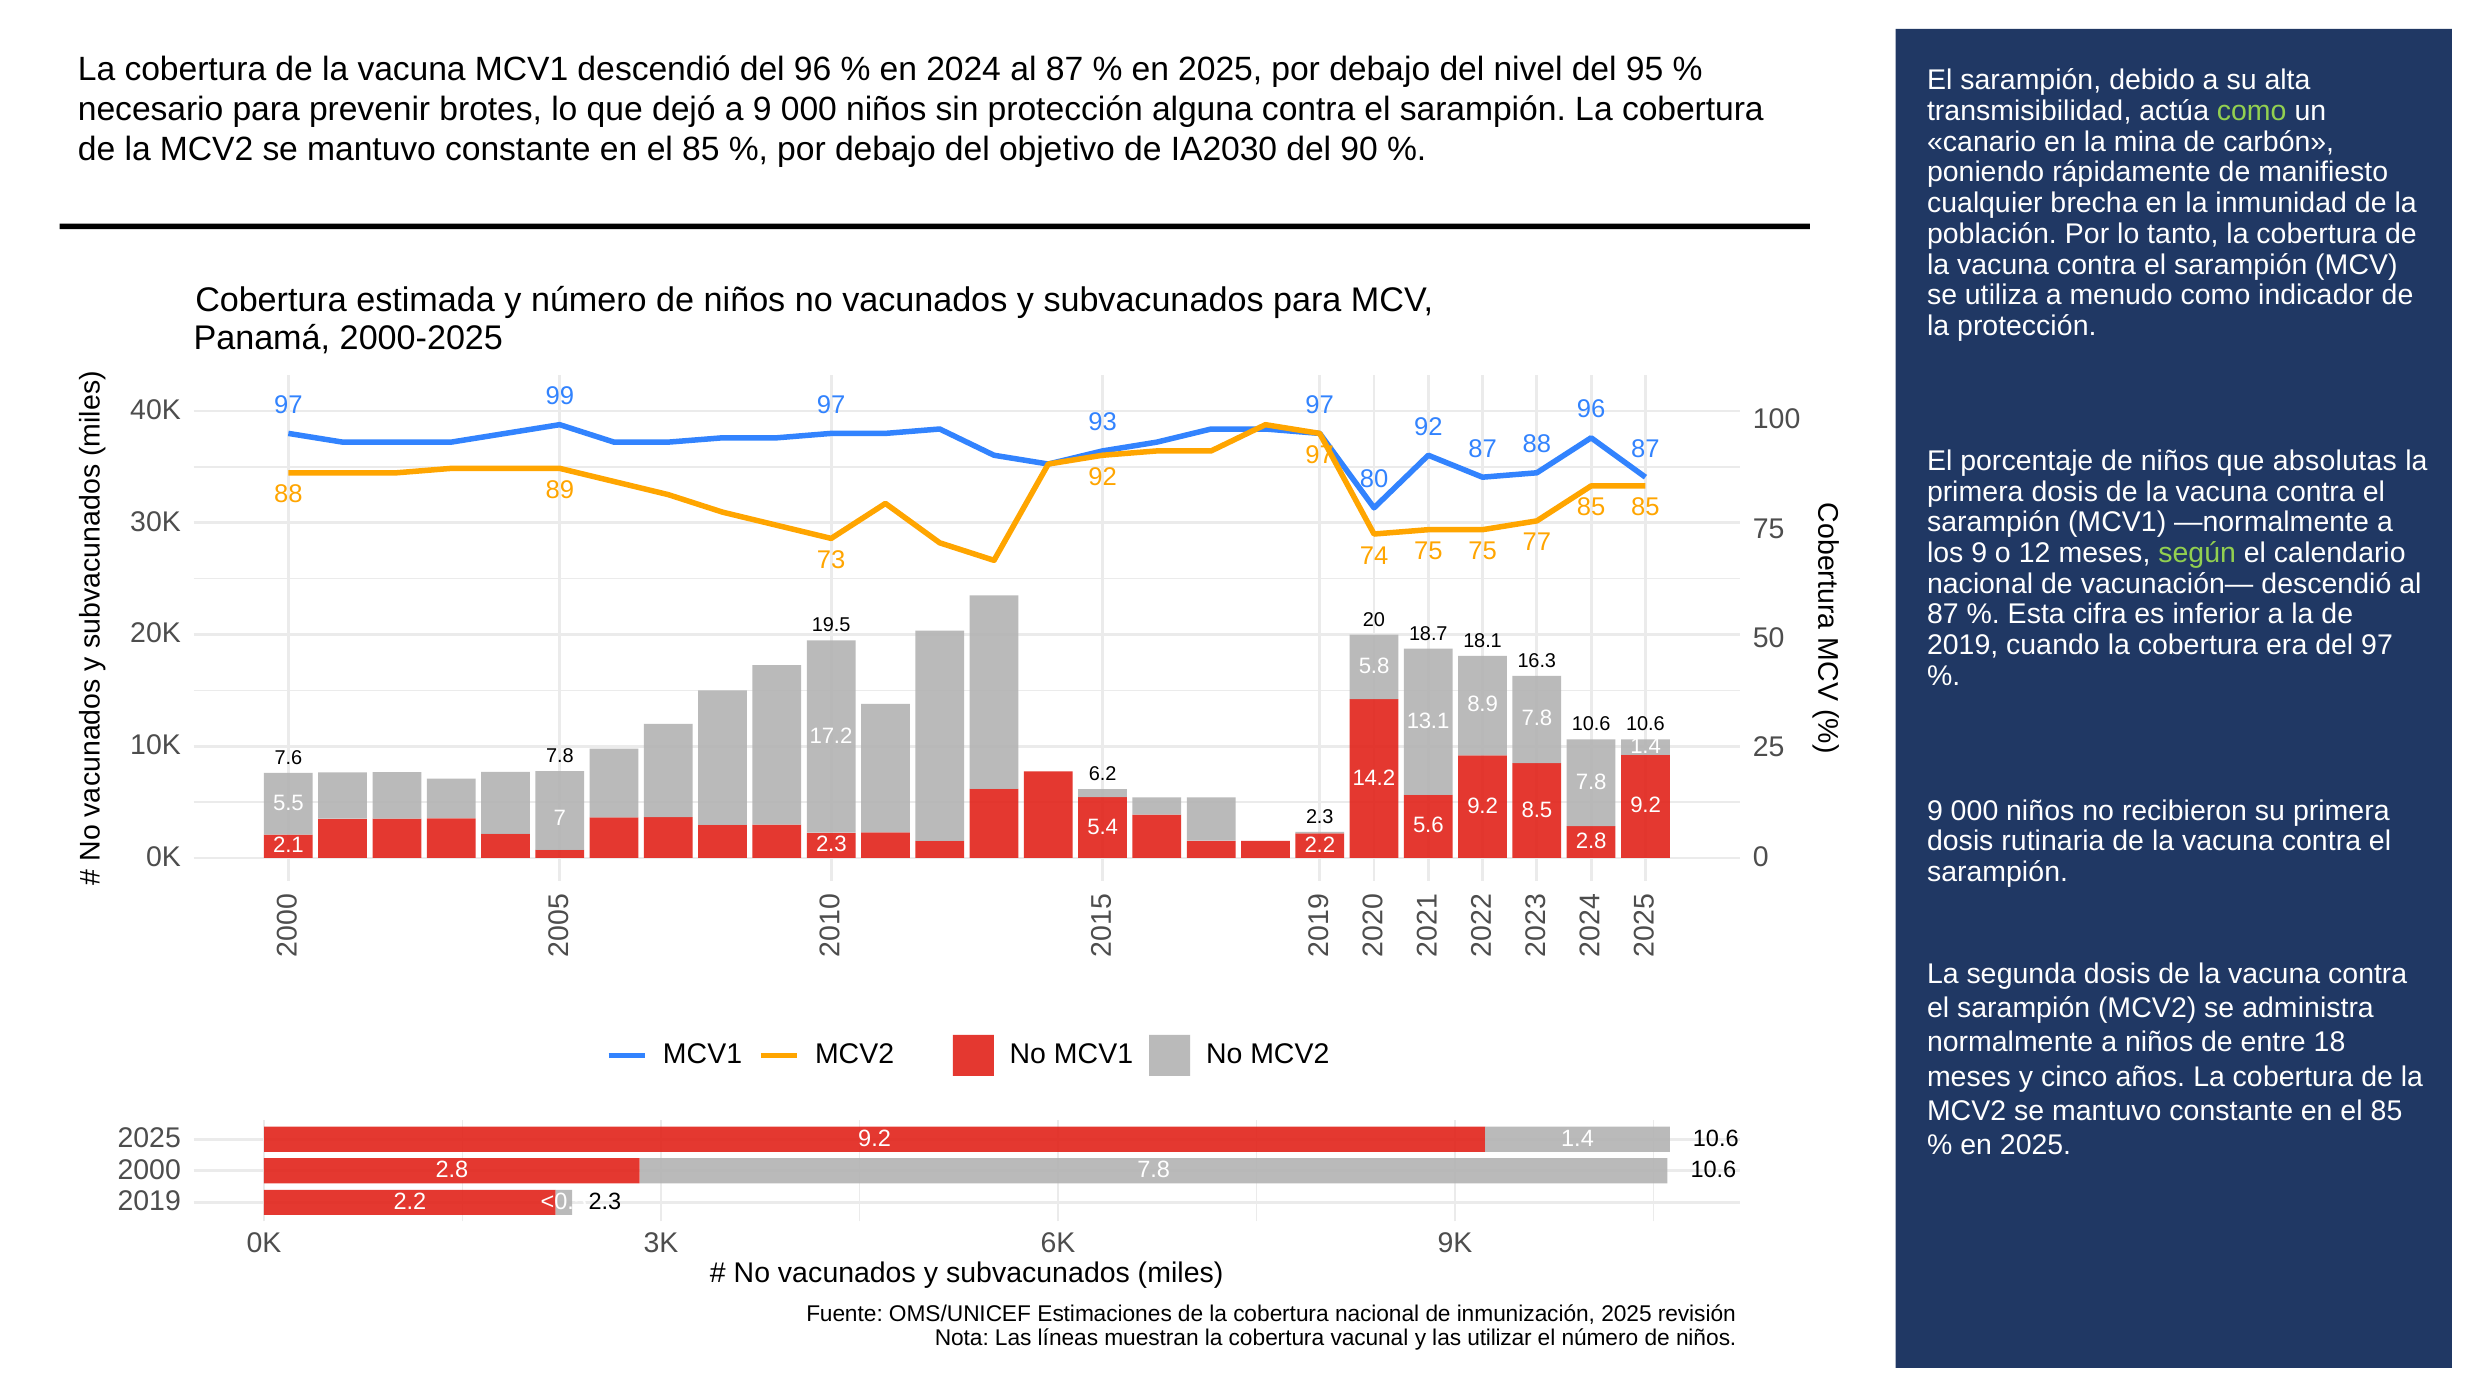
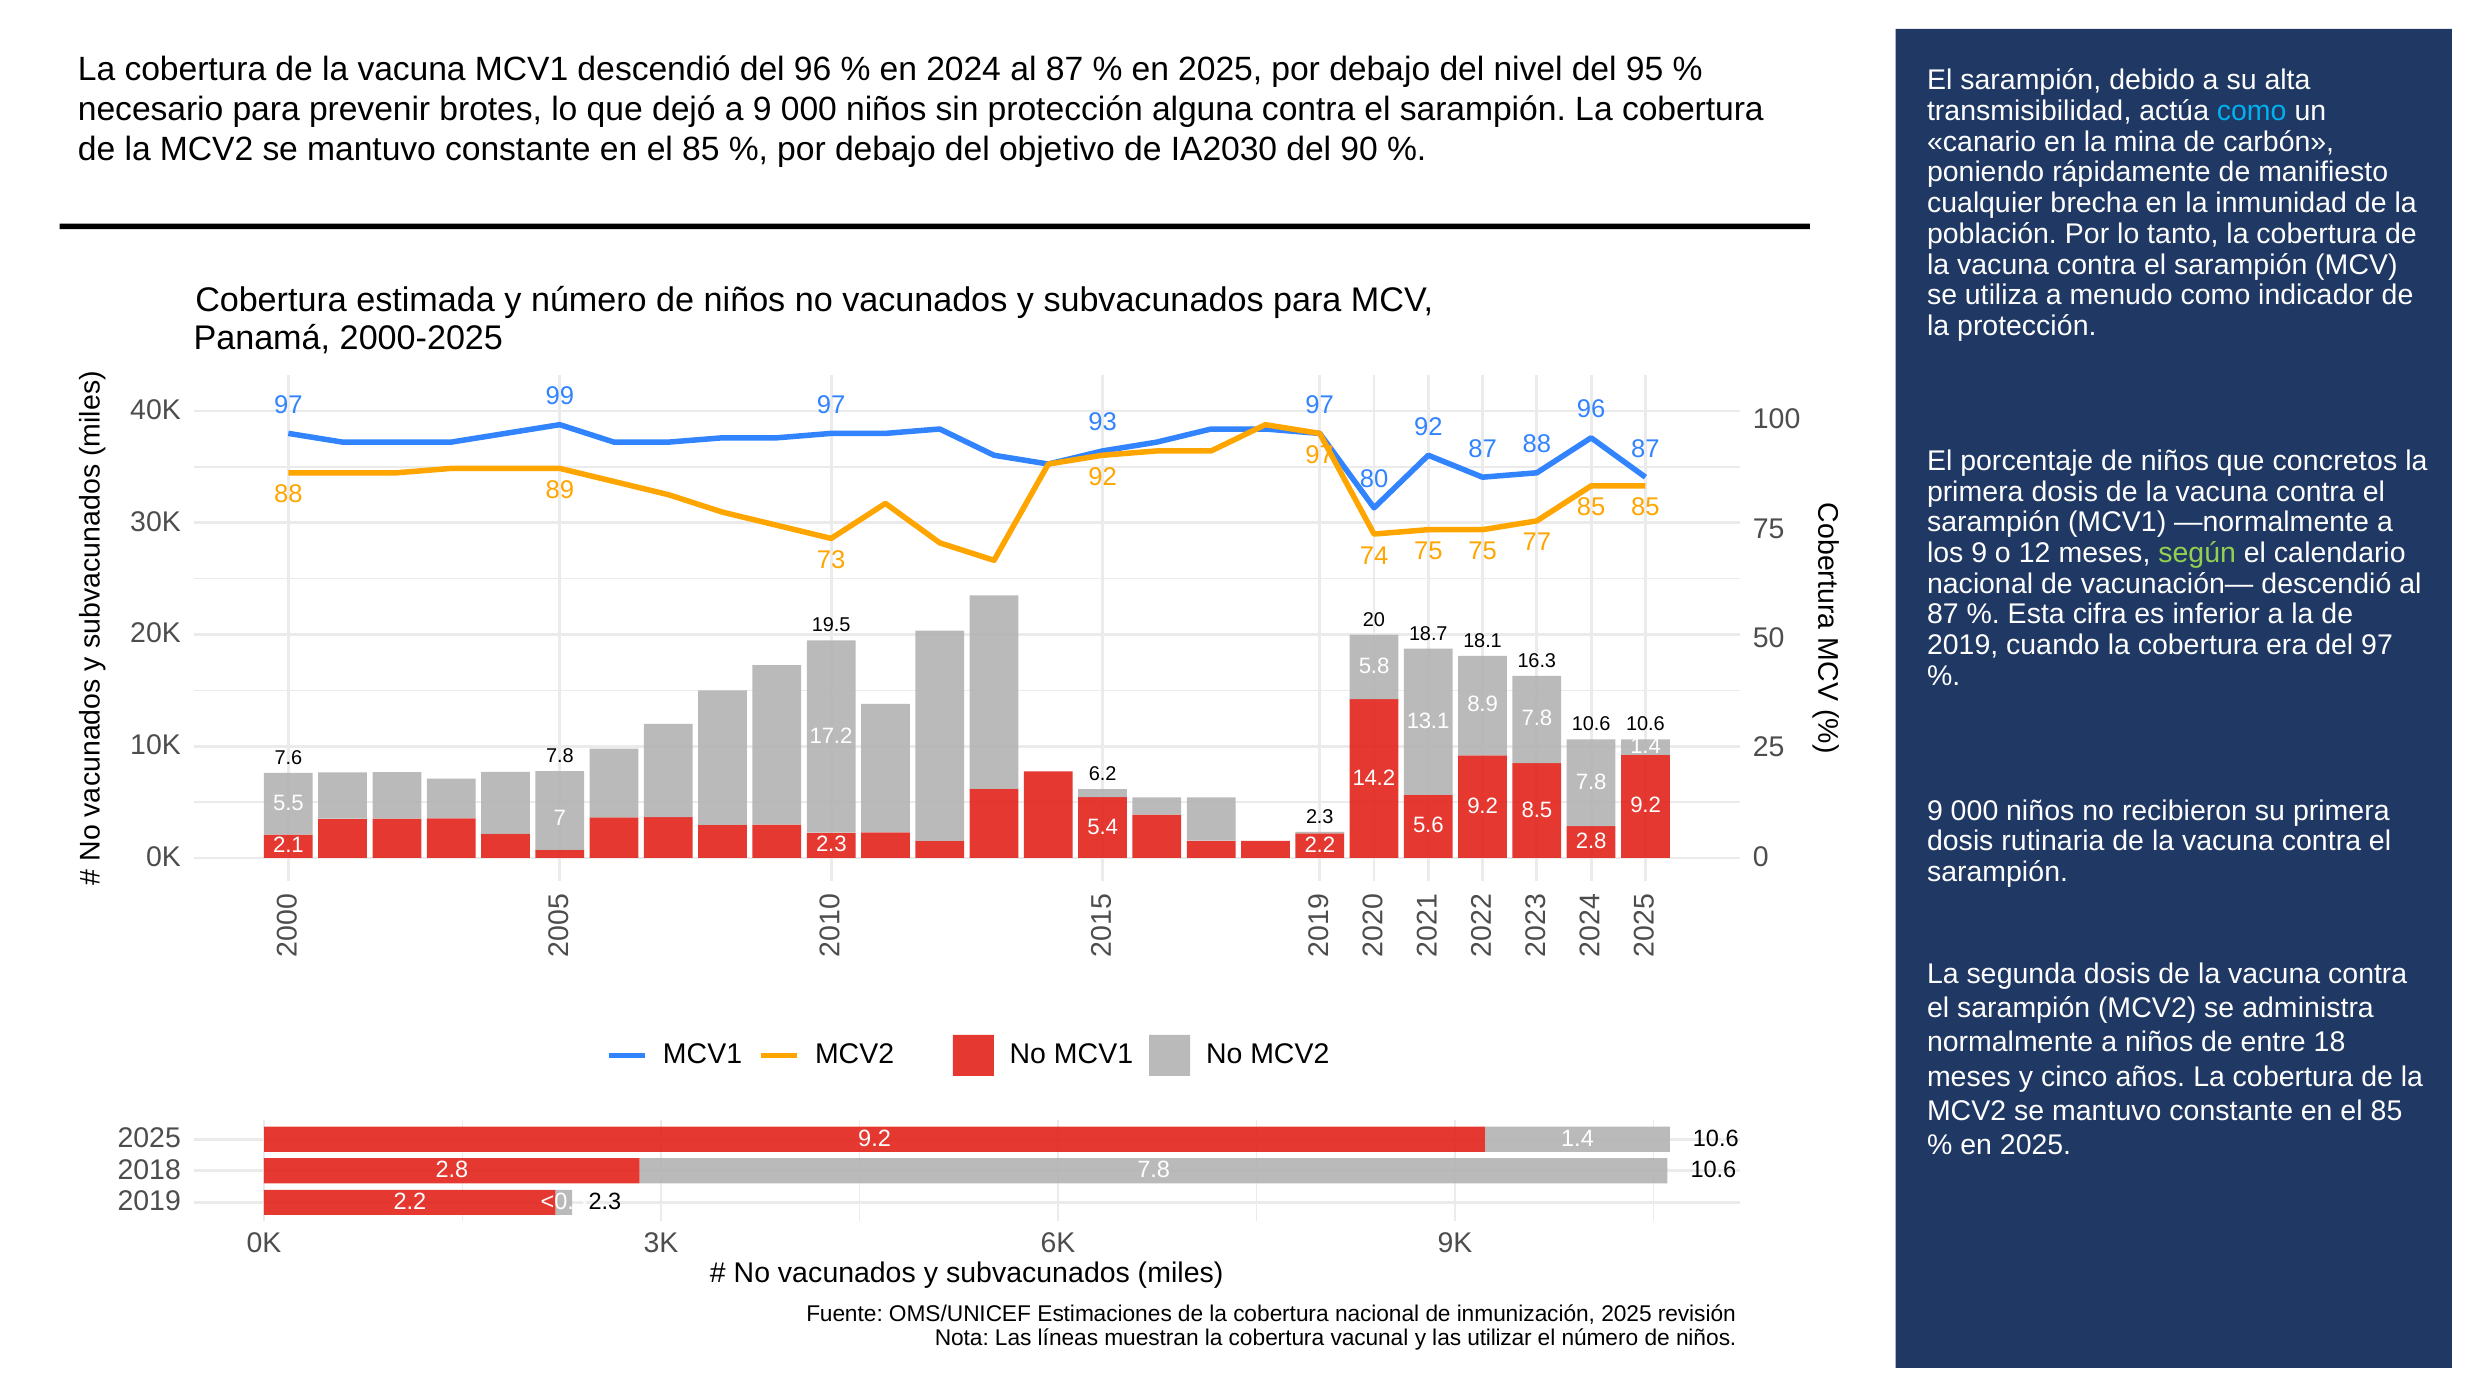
como at (2252, 111) colour: light green -> light blue
absolutas: absolutas -> concretos
2000: 2000 -> 2018
